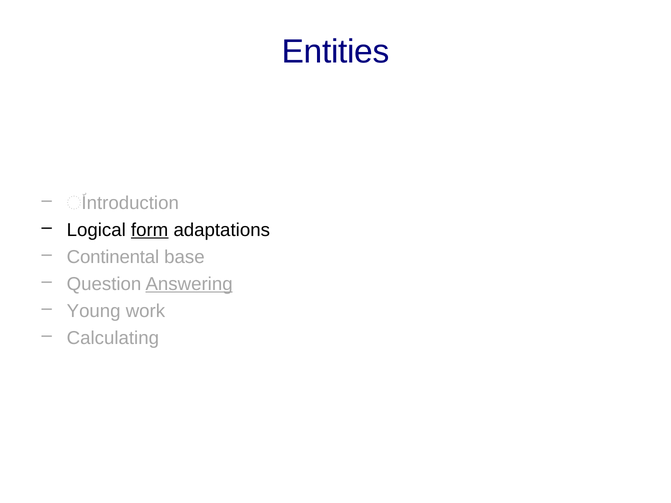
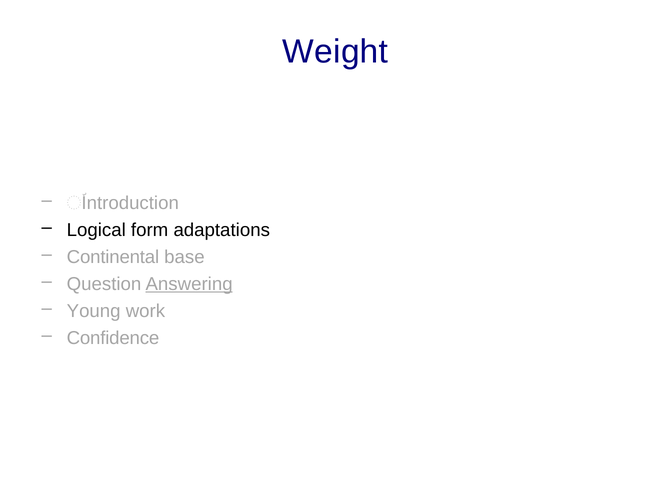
Entities: Entities -> Weight
form underline: present -> none
Calculating: Calculating -> Confidence
